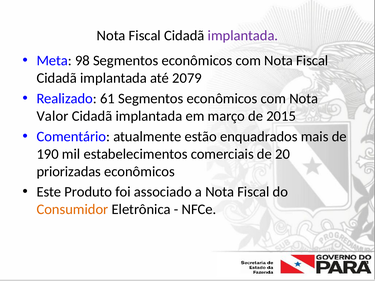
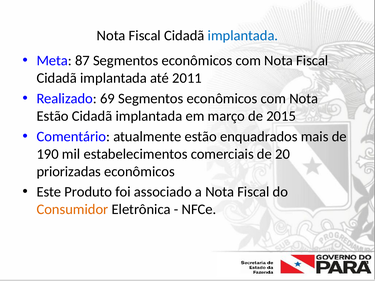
implantada at (243, 36) colour: purple -> blue
98: 98 -> 87
2079: 2079 -> 2011
61: 61 -> 69
Valor at (53, 116): Valor -> Estão
